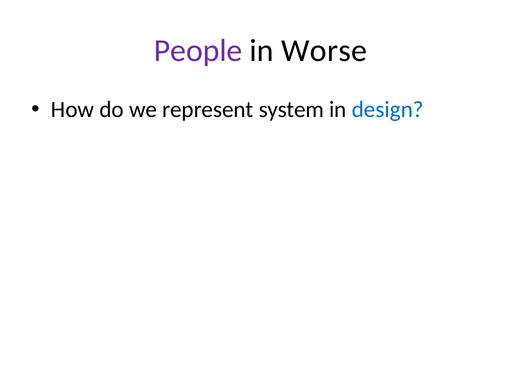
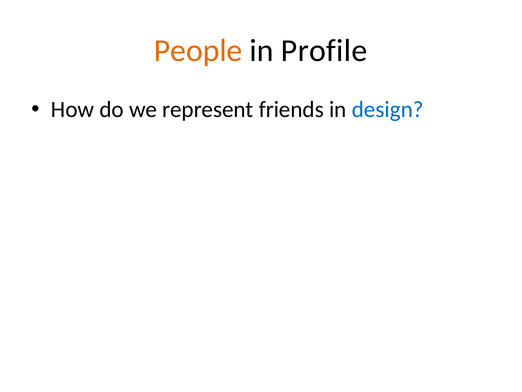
People colour: purple -> orange
Worse: Worse -> Profile
system: system -> friends
